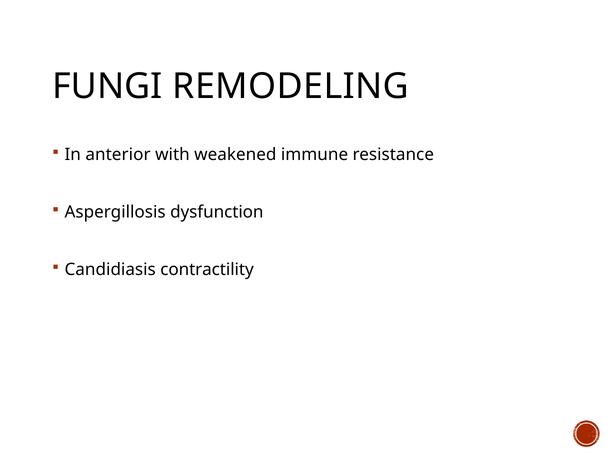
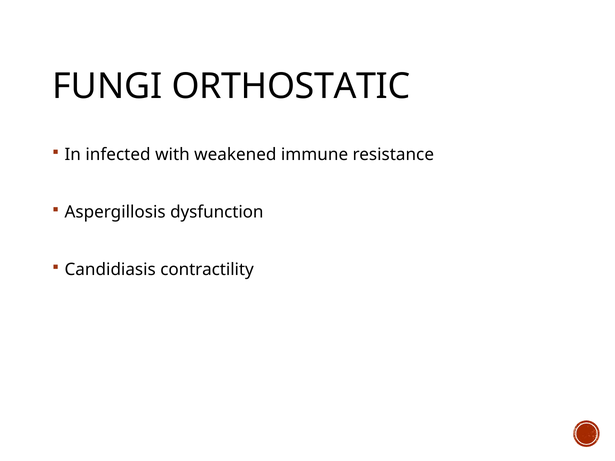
REMODELING: REMODELING -> ORTHOSTATIC
anterior: anterior -> infected
